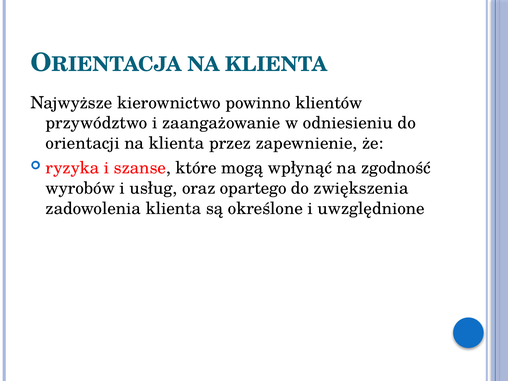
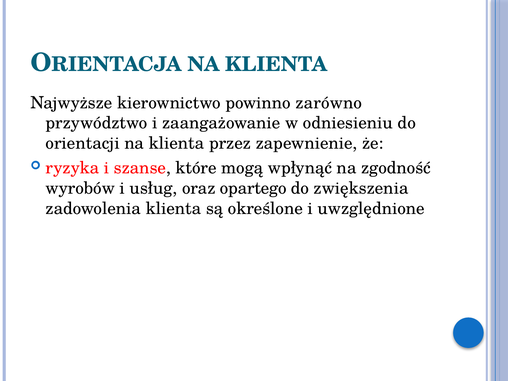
klientów: klientów -> zarówno
